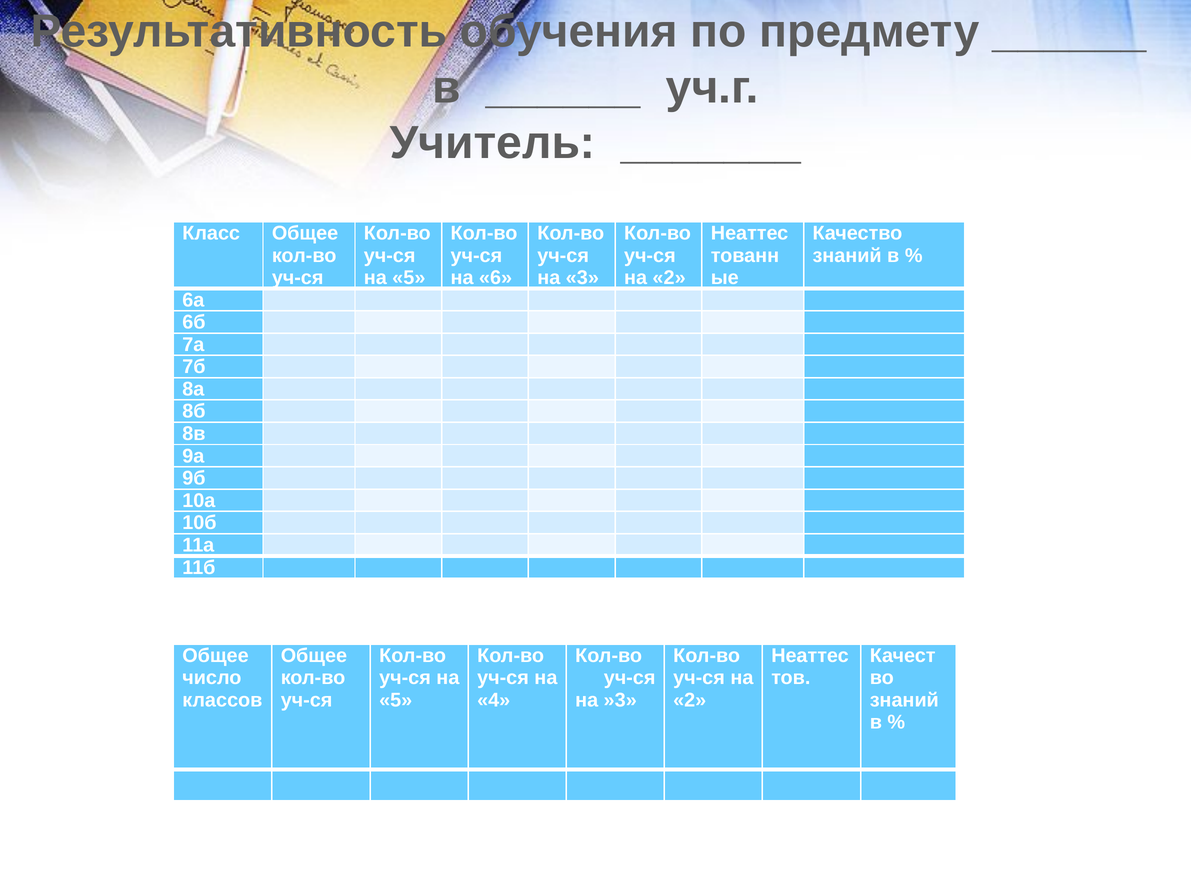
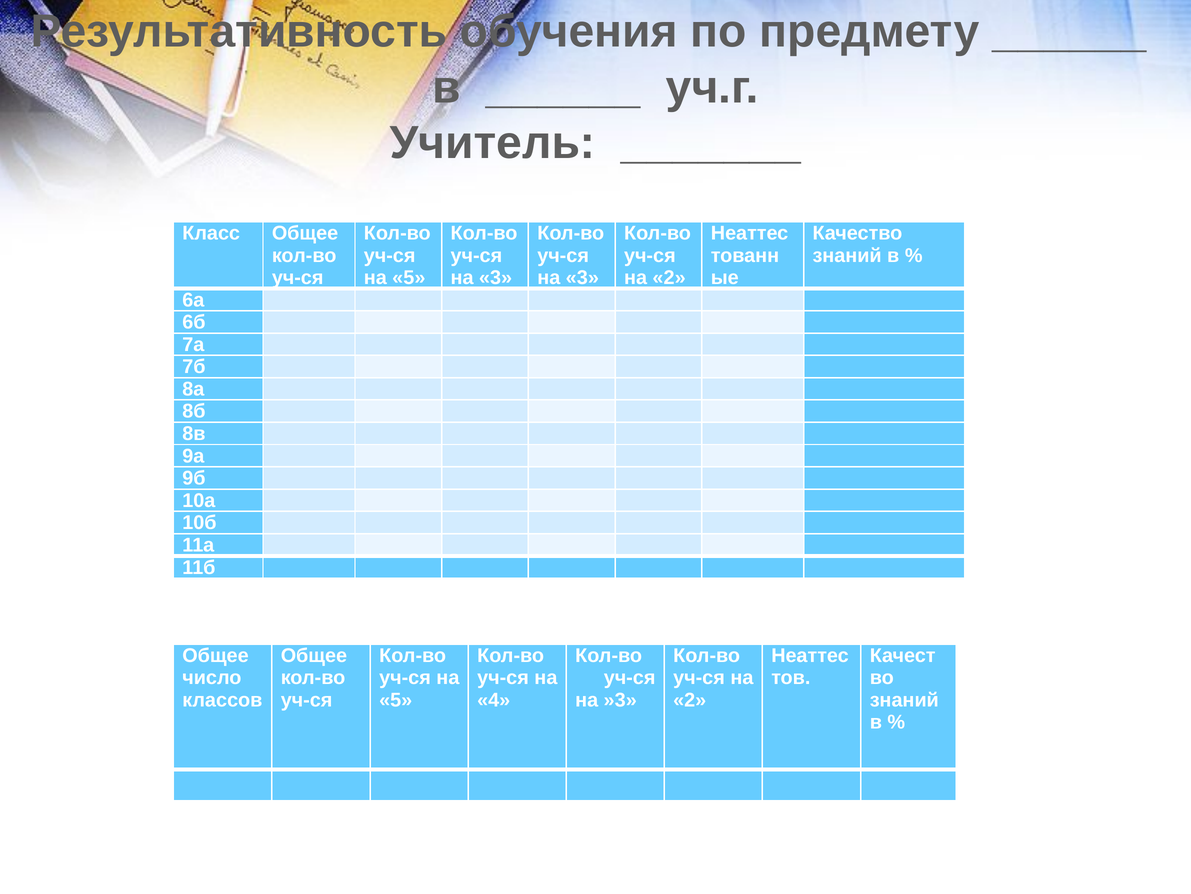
6 at (496, 277): 6 -> 3
